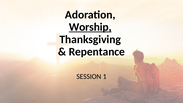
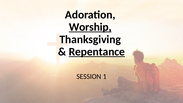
Repentance underline: none -> present
